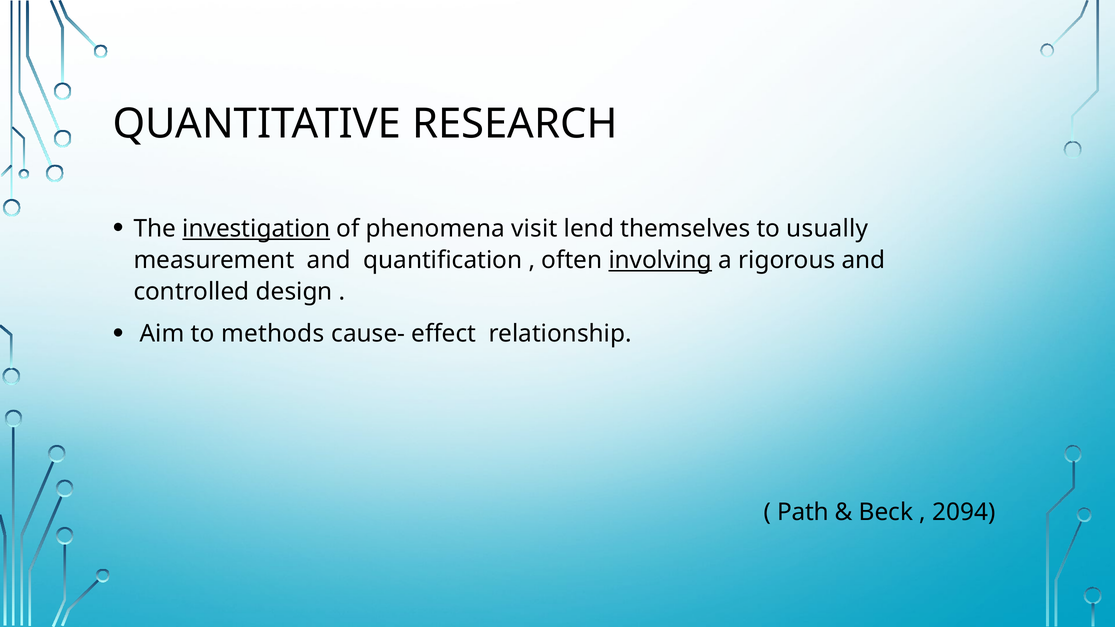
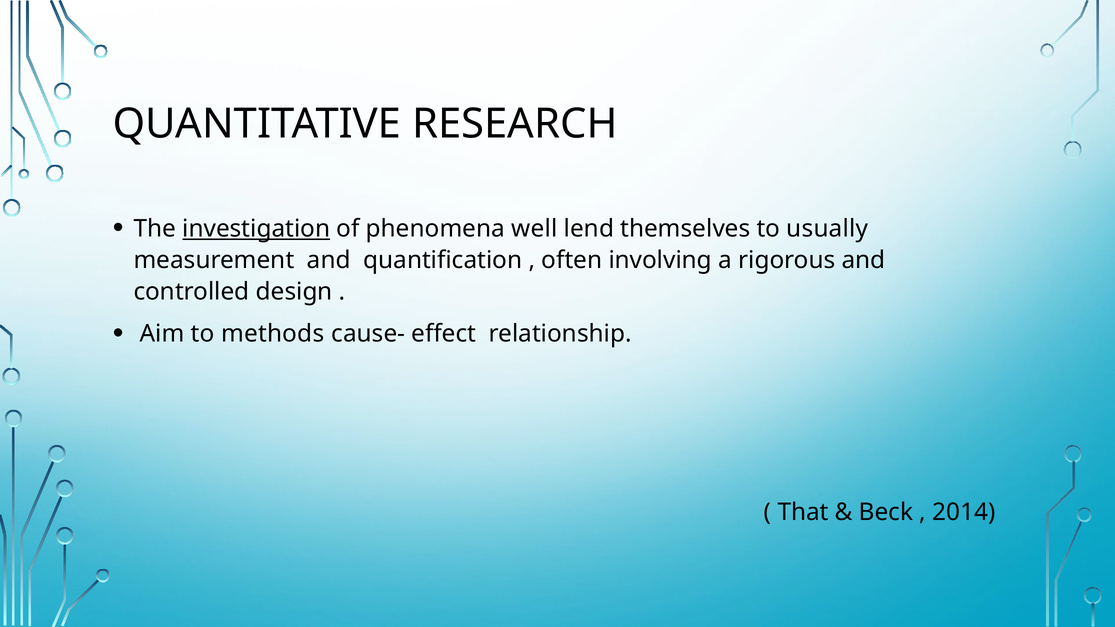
visit: visit -> well
involving underline: present -> none
Path: Path -> That
2094: 2094 -> 2014
